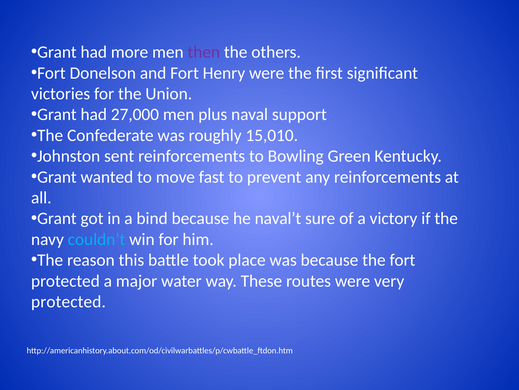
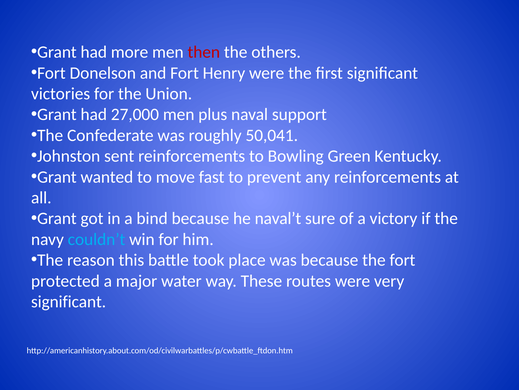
then colour: purple -> red
15,010: 15,010 -> 50,041
protected at (68, 301): protected -> significant
